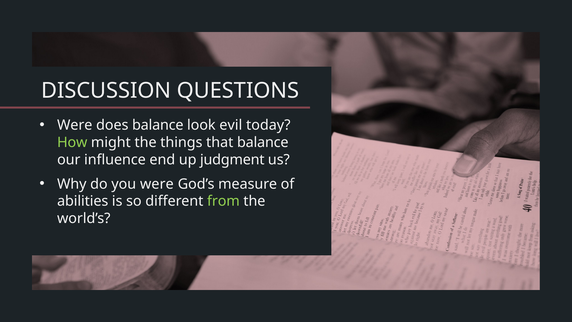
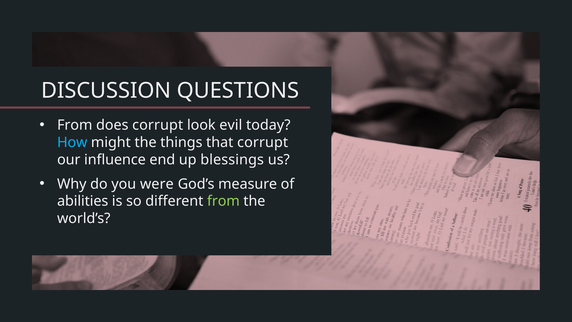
Were at (75, 125): Were -> From
does balance: balance -> corrupt
How colour: light green -> light blue
that balance: balance -> corrupt
judgment: judgment -> blessings
